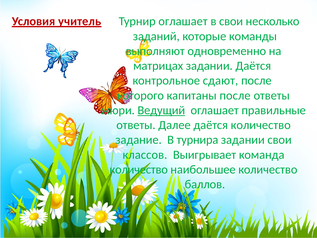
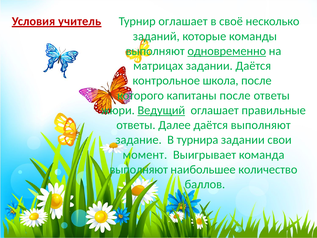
в свои: свои -> своё
одновременно underline: none -> present
сдают: сдают -> школа
даётся количество: количество -> выполняют
классов: классов -> момент
количество at (139, 169): количество -> выполняют
